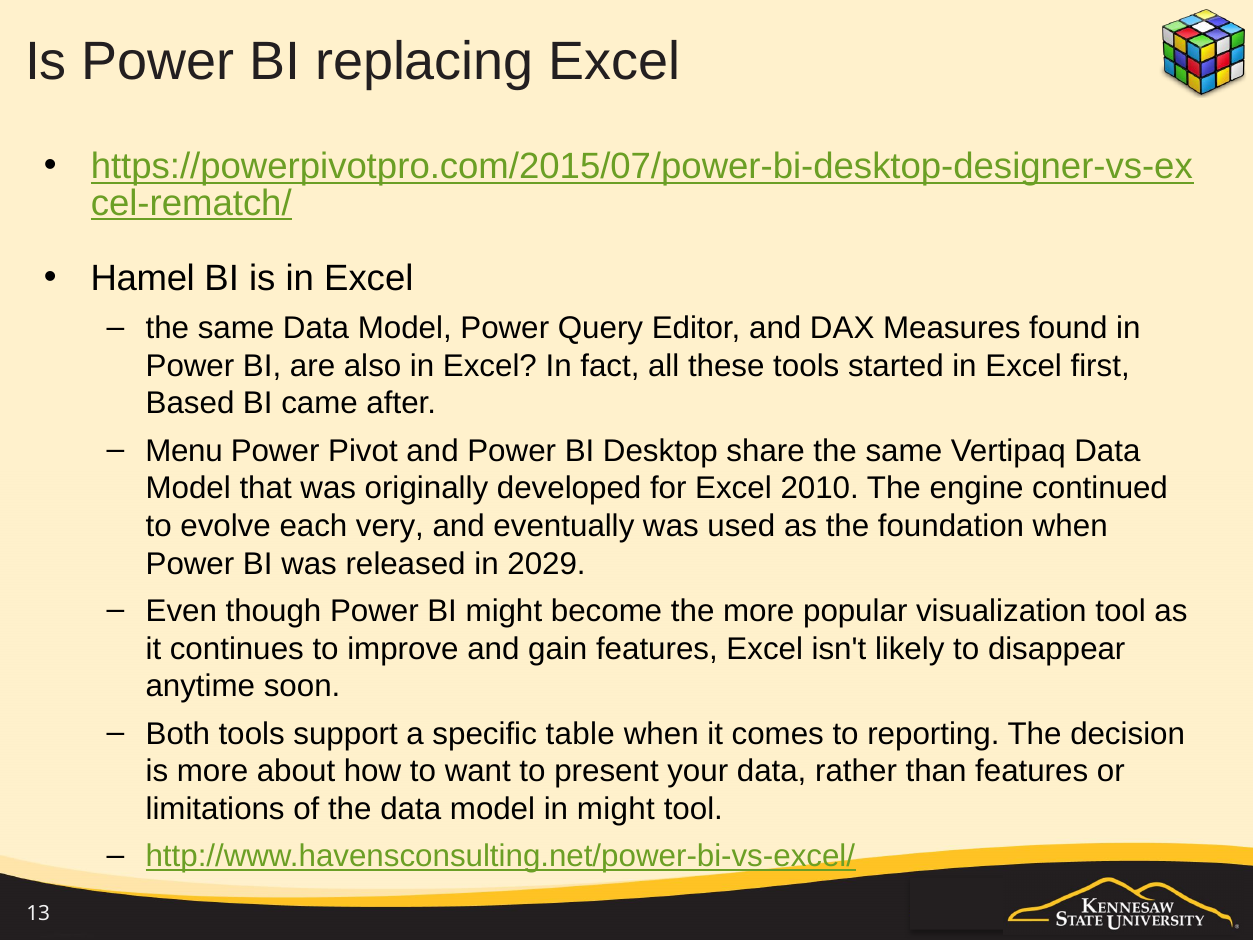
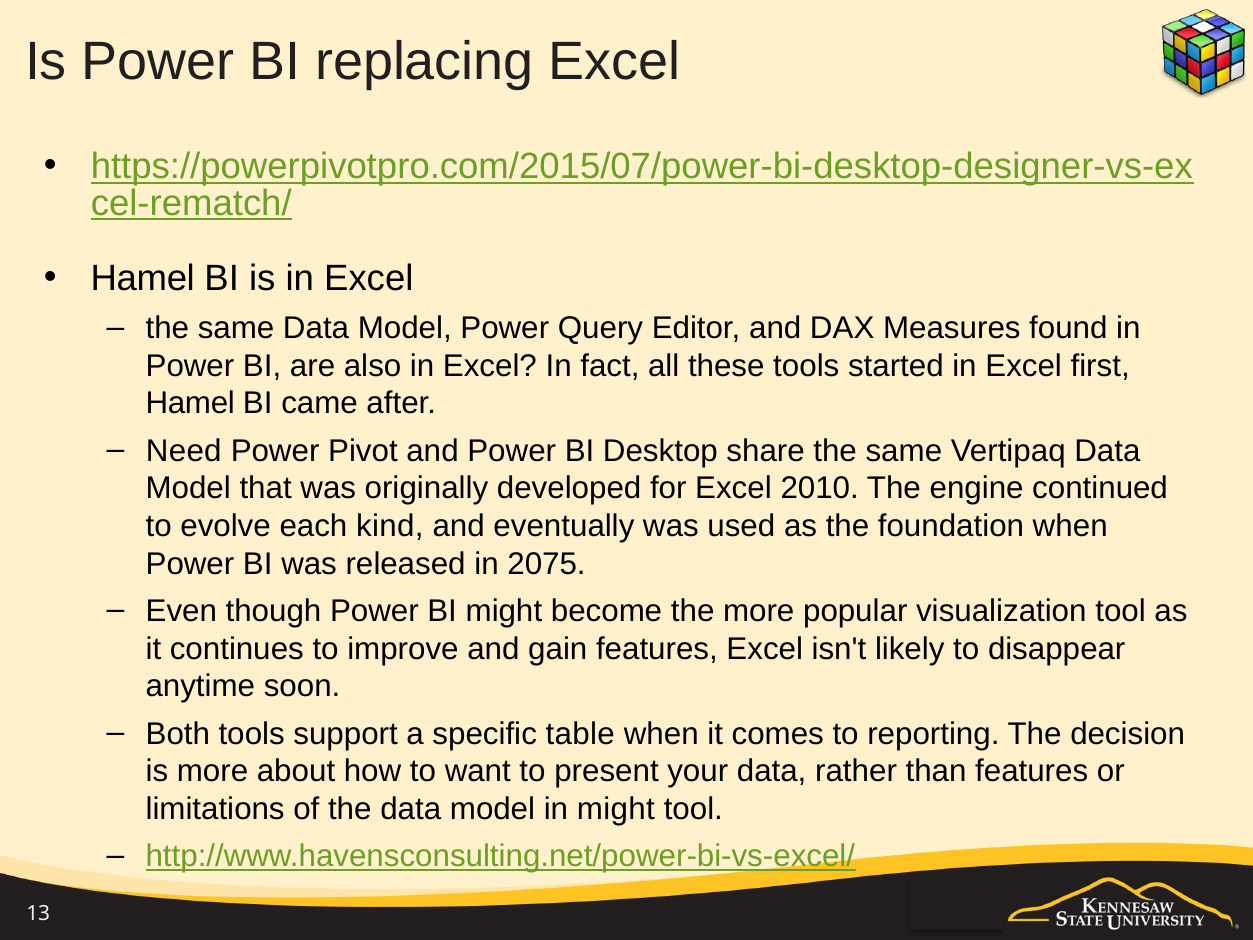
Based at (190, 404): Based -> Hamel
Menu: Menu -> Need
very: very -> kind
2029: 2029 -> 2075
